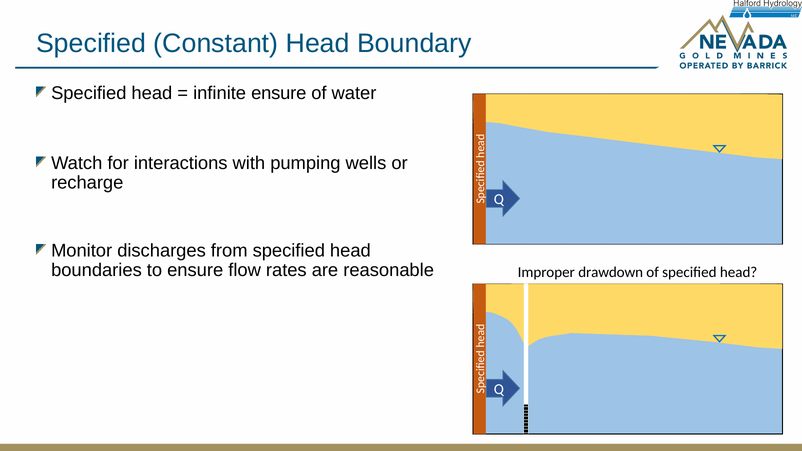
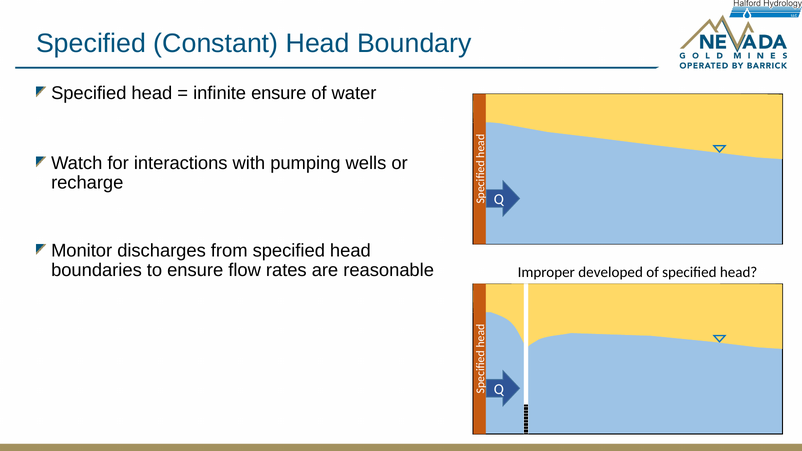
drawdown: drawdown -> developed
